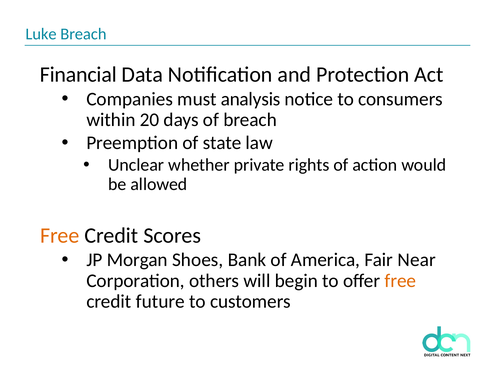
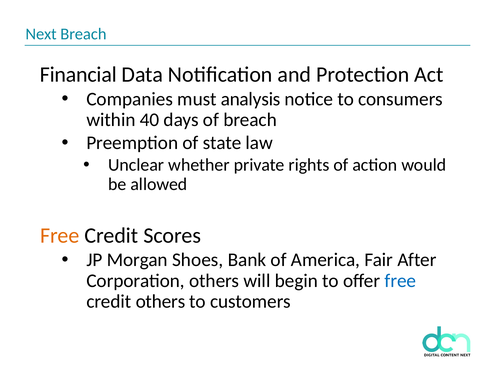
Luke: Luke -> Next
20: 20 -> 40
Near: Near -> After
free at (400, 280) colour: orange -> blue
credit future: future -> others
